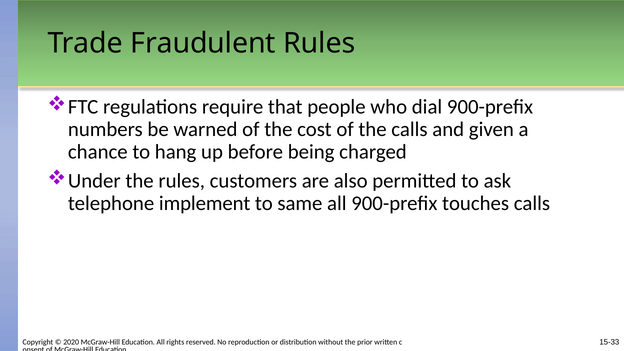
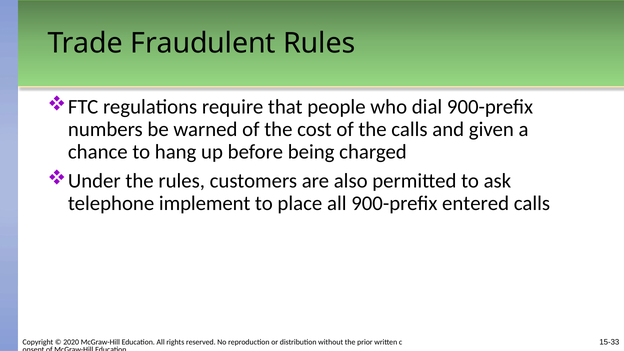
same: same -> place
touches: touches -> entered
